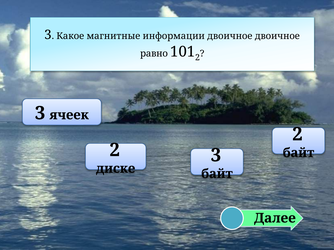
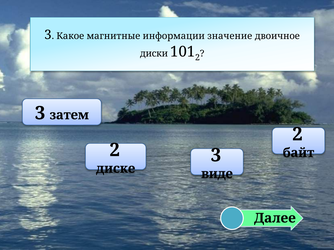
информации двоичное: двоичное -> значение
равно: равно -> диски
ячеек: ячеек -> затем
байт at (217, 174): байт -> виде
